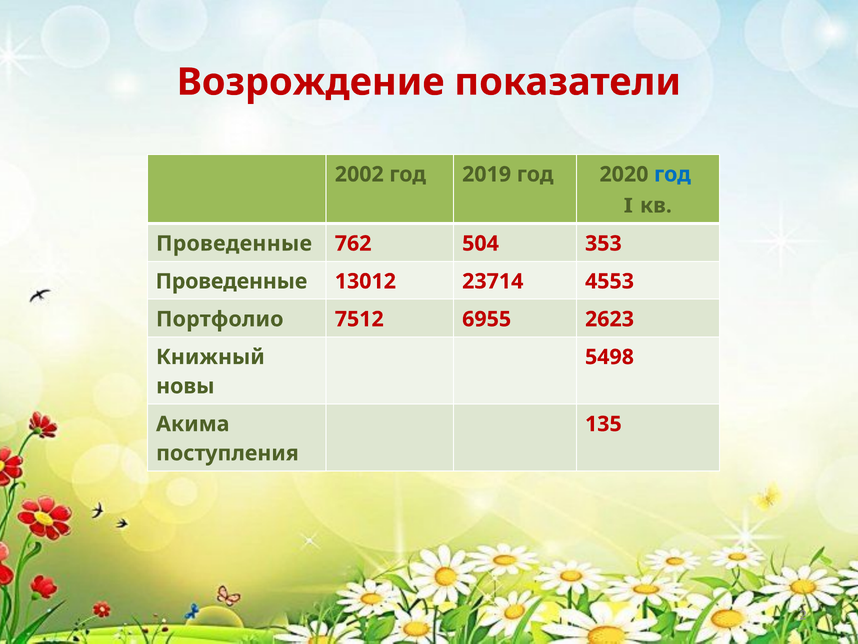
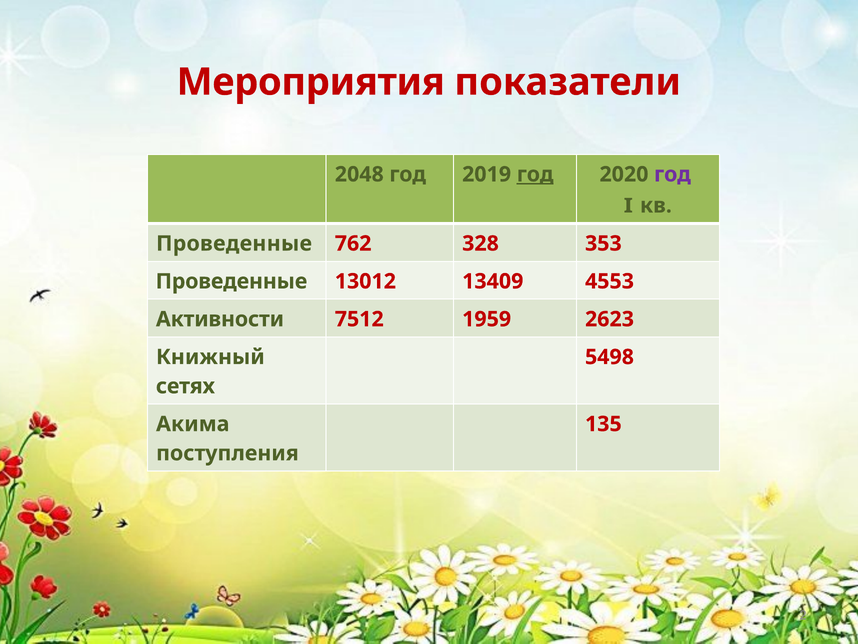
Возрождение: Возрождение -> Мероприятия
2002: 2002 -> 2048
год at (535, 174) underline: none -> present
год at (672, 174) colour: blue -> purple
504: 504 -> 328
23714: 23714 -> 13409
Портфолио: Портфолио -> Активности
6955: 6955 -> 1959
новы: новы -> сетях
